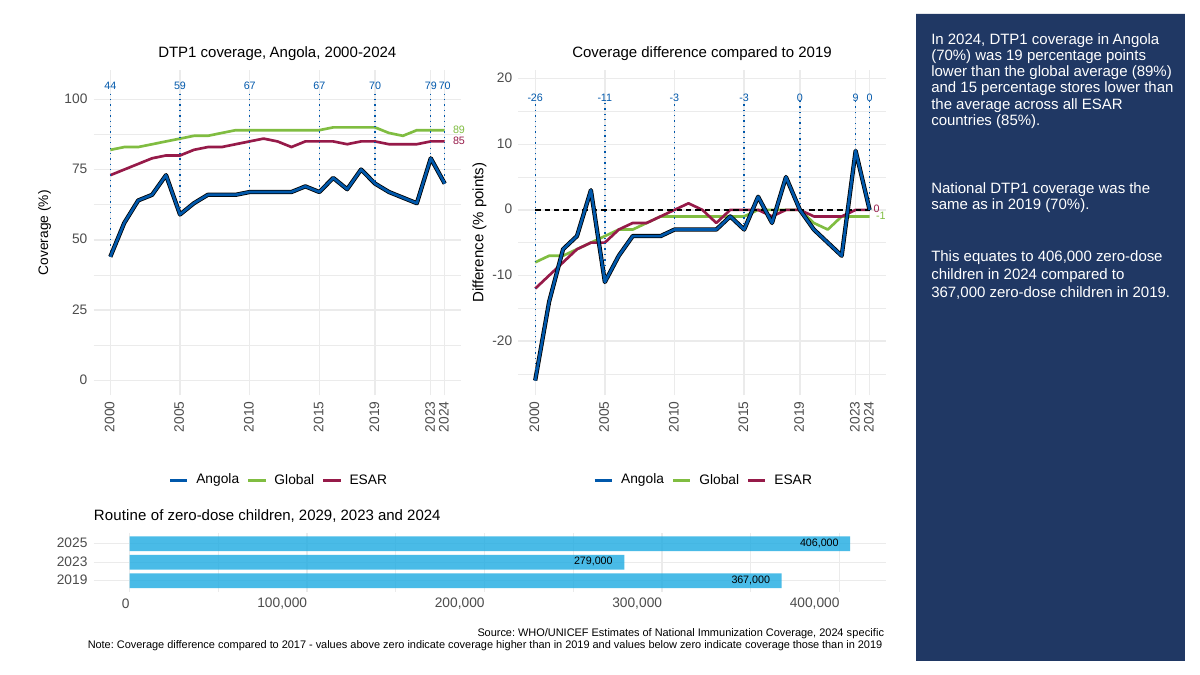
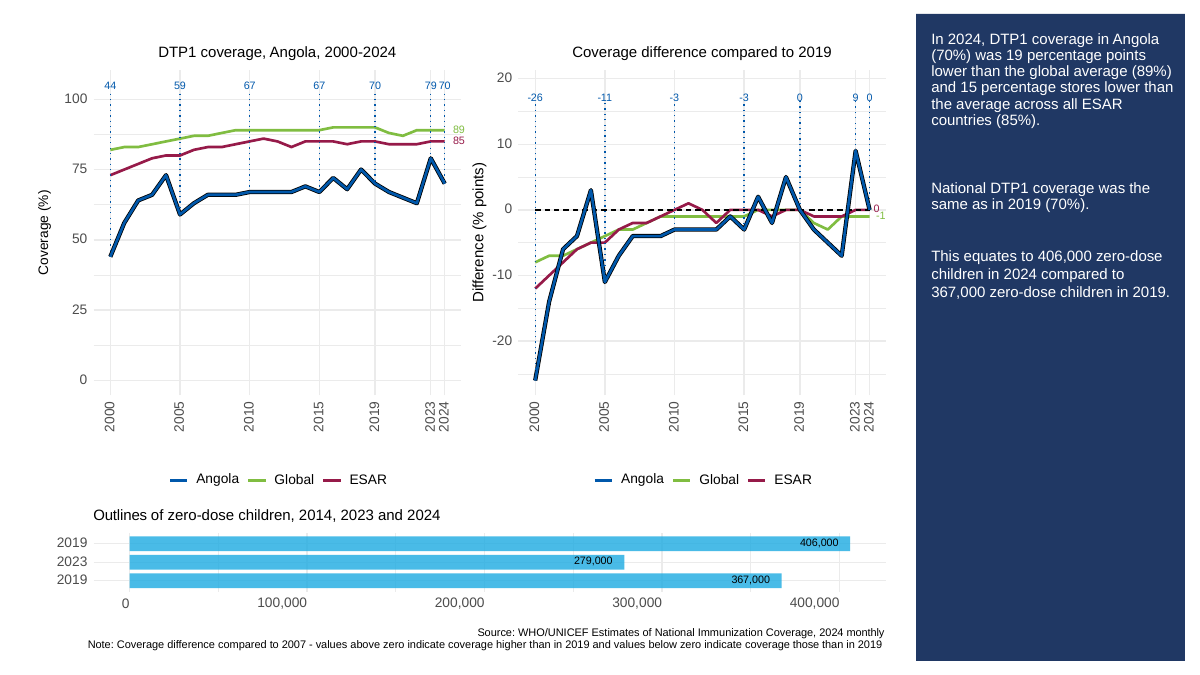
Routine: Routine -> Outlines
2029: 2029 -> 2014
2025 at (72, 543): 2025 -> 2019
specific: specific -> monthly
2017: 2017 -> 2007
